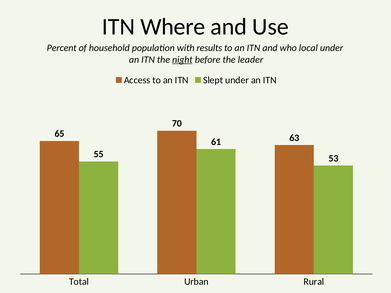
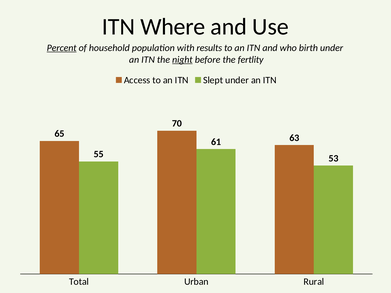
Percent underline: none -> present
local: local -> birth
leader: leader -> fertlity
